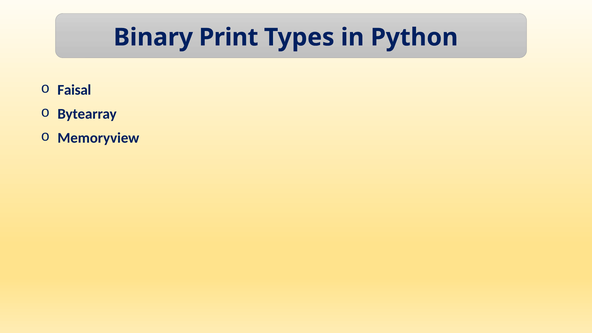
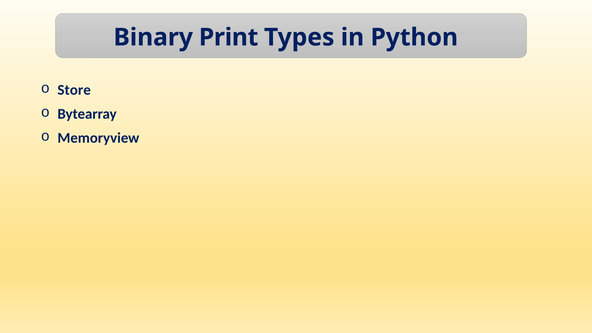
Faisal: Faisal -> Store
